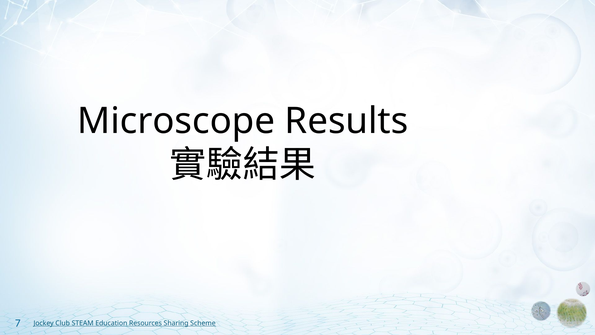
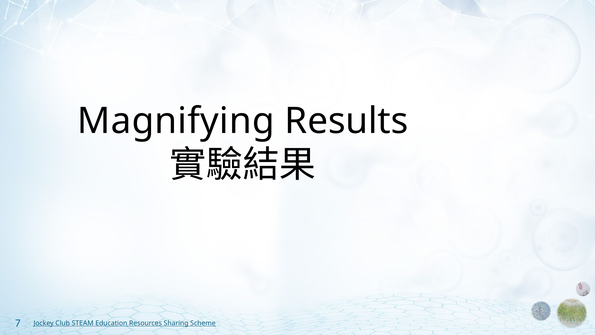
Microscope: Microscope -> Magnifying
